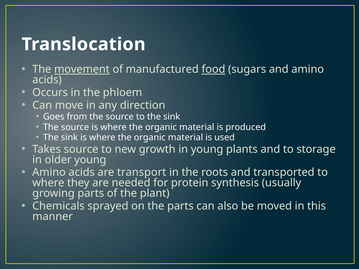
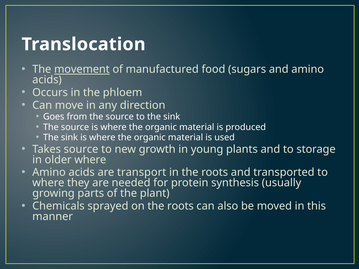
food underline: present -> none
older young: young -> where
on the parts: parts -> roots
